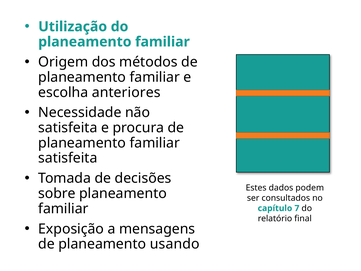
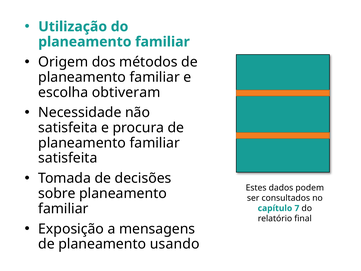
anteriores: anteriores -> obtiveram
